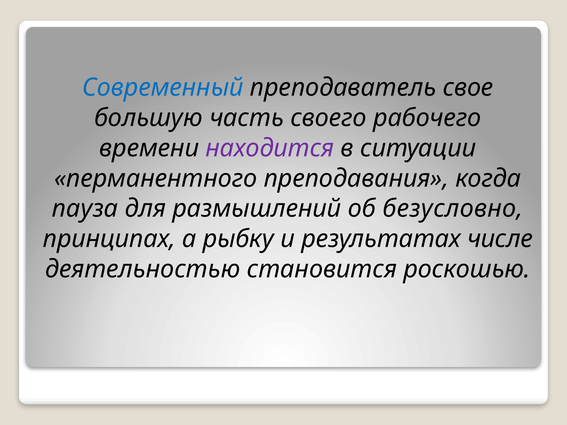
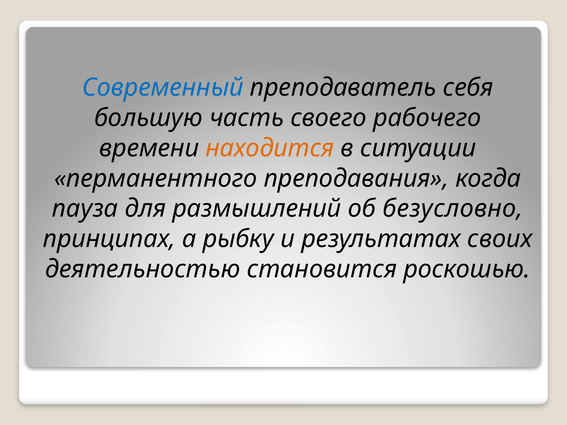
свое: свое -> себя
находится colour: purple -> orange
числе: числе -> своих
